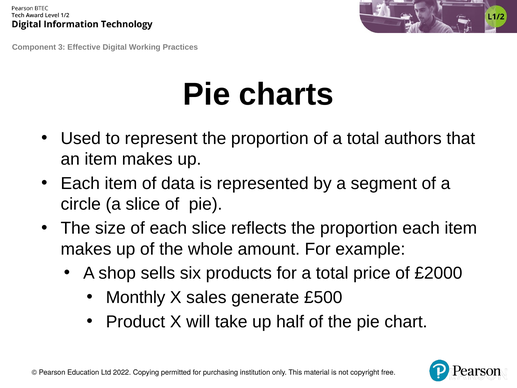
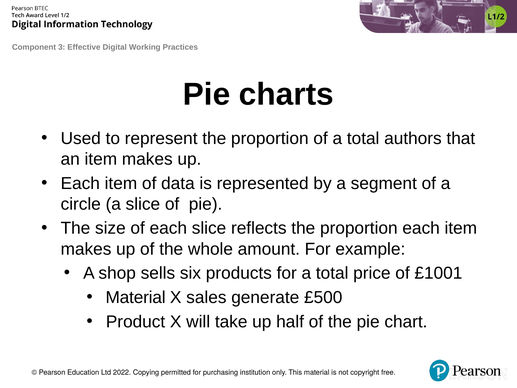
£2000: £2000 -> £1001
Monthly at (136, 297): Monthly -> Material
